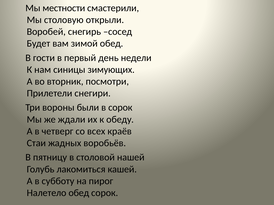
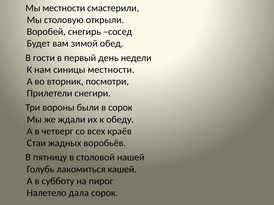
синицы зимующих: зимующих -> местности
Налетело обед: обед -> дала
